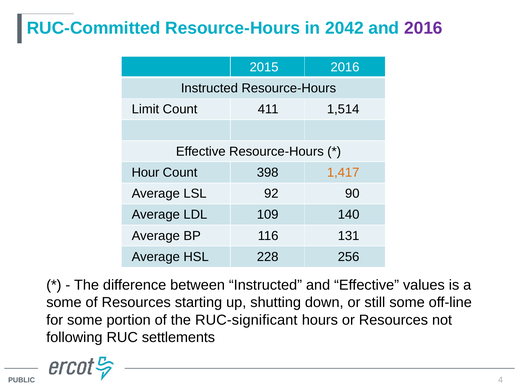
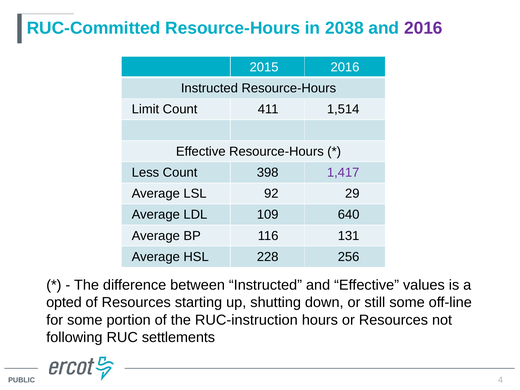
2042: 2042 -> 2038
Hour: Hour -> Less
1,417 colour: orange -> purple
90: 90 -> 29
140: 140 -> 640
some at (64, 303): some -> opted
RUC-significant: RUC-significant -> RUC-instruction
